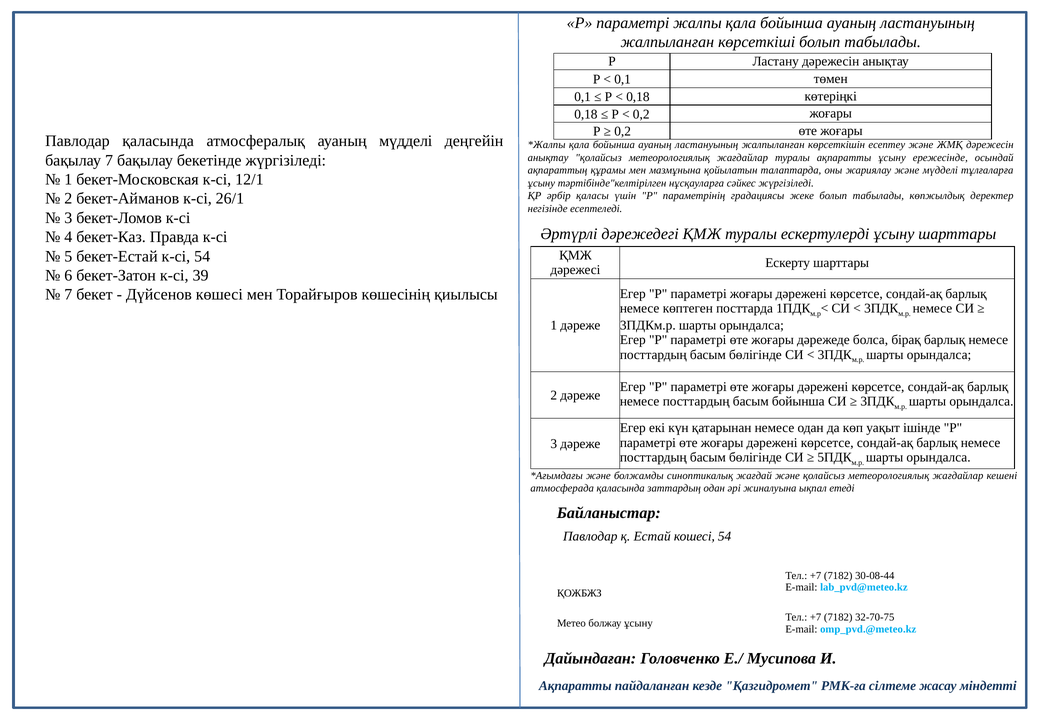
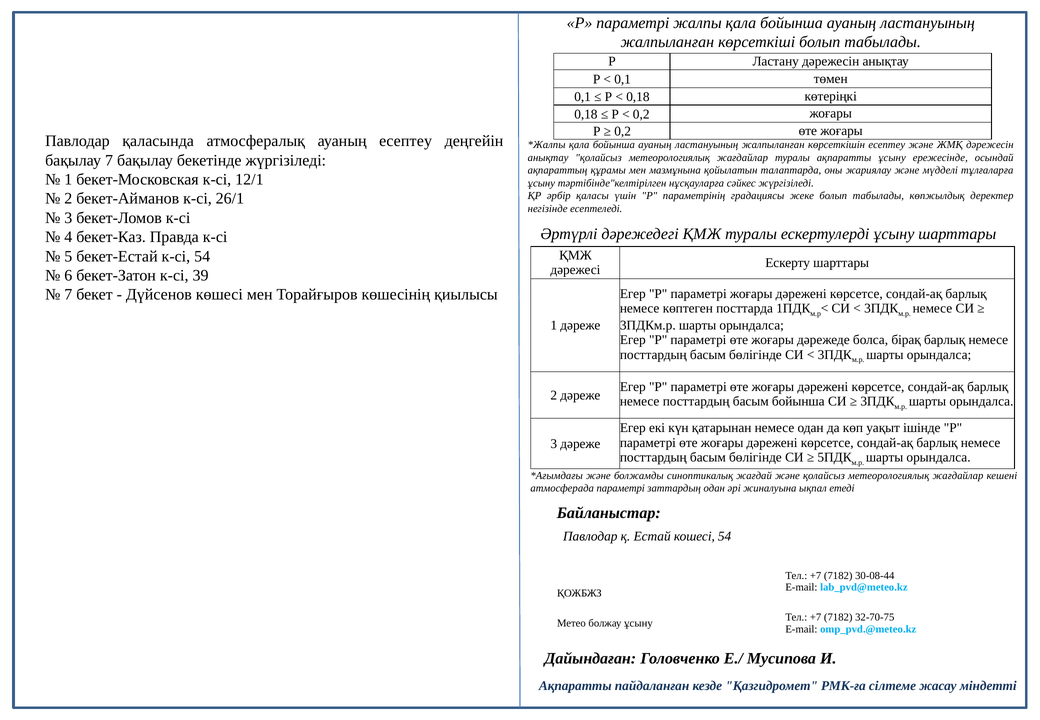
ауаның мүдделі: мүдделі -> есептеу
атмосферада қаласында: қаласында -> параметрі
